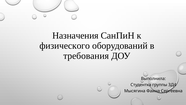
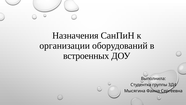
физического: физического -> организации
требования: требования -> встроенных
